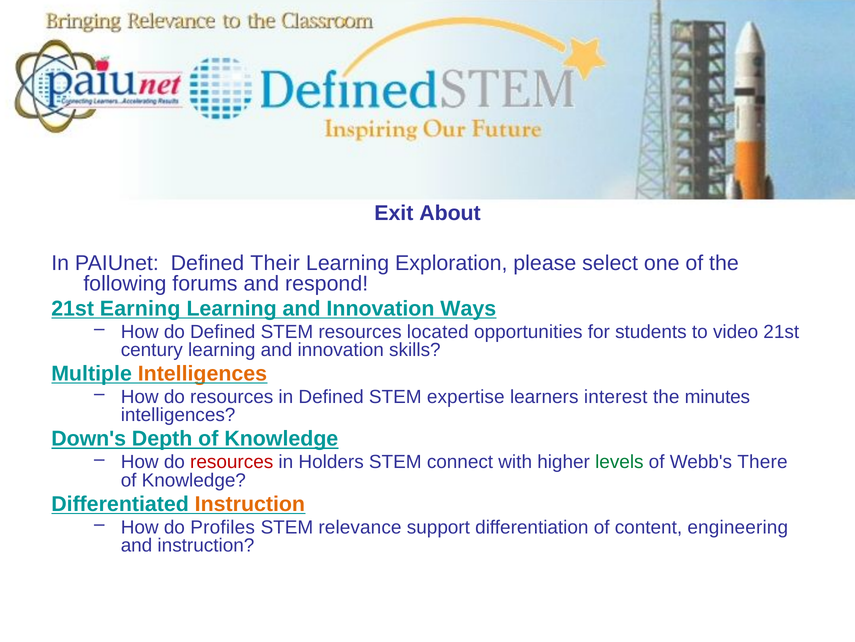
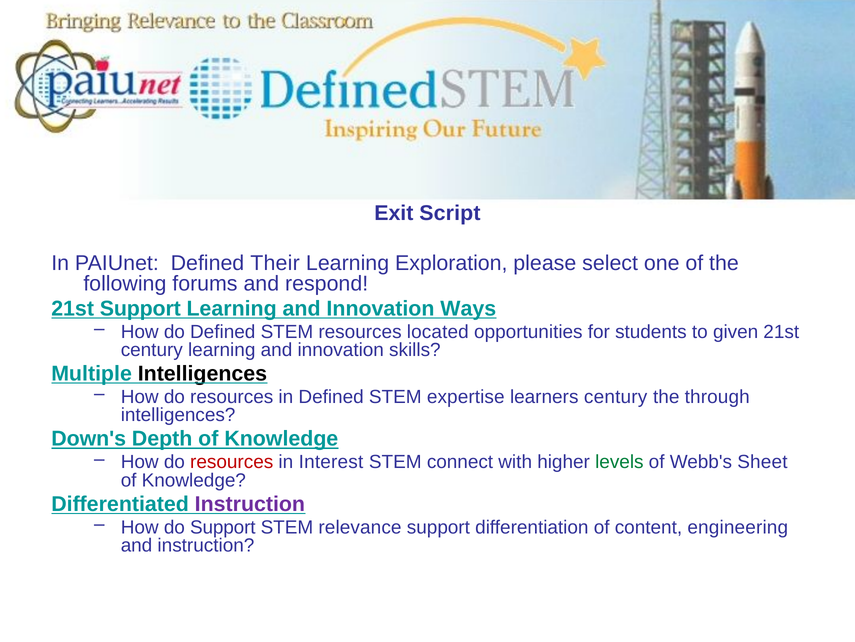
About: About -> Script
21st Earning: Earning -> Support
video: video -> given
Intelligences at (202, 373) colour: orange -> black
learners interest: interest -> century
minutes: minutes -> through
Holders: Holders -> Interest
There: There -> Sheet
Instruction at (250, 503) colour: orange -> purple
do Profiles: Profiles -> Support
